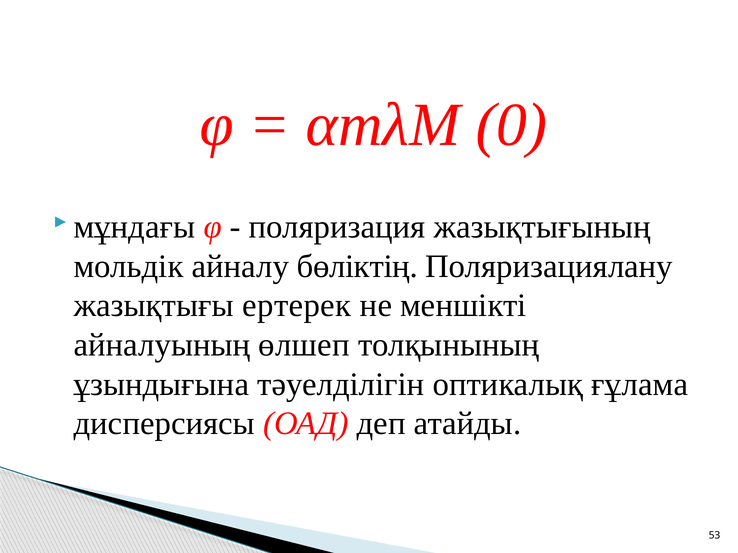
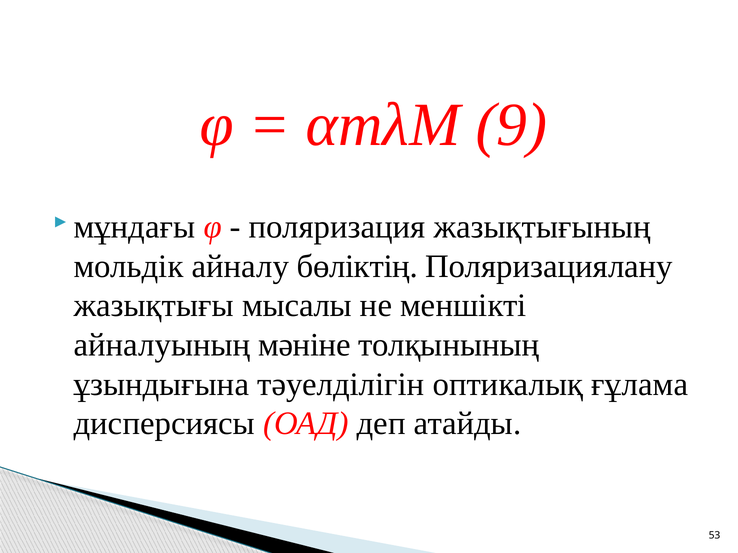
0: 0 -> 9
ертерек: ертерек -> мысалы
өлшеп: өлшеп -> мәніне
